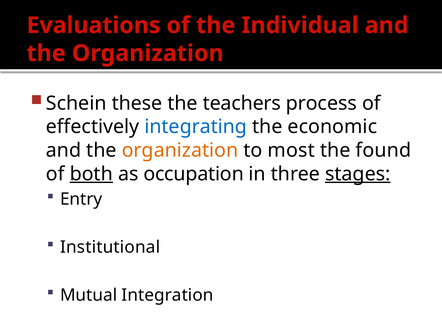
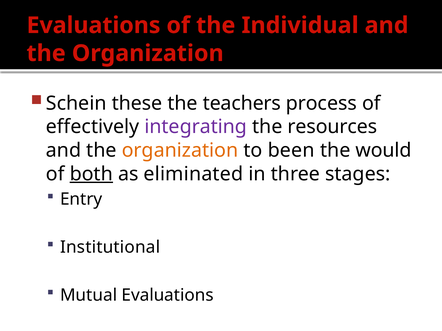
integrating colour: blue -> purple
economic: economic -> resources
most: most -> been
found: found -> would
occupation: occupation -> eliminated
stages underline: present -> none
Mutual Integration: Integration -> Evaluations
